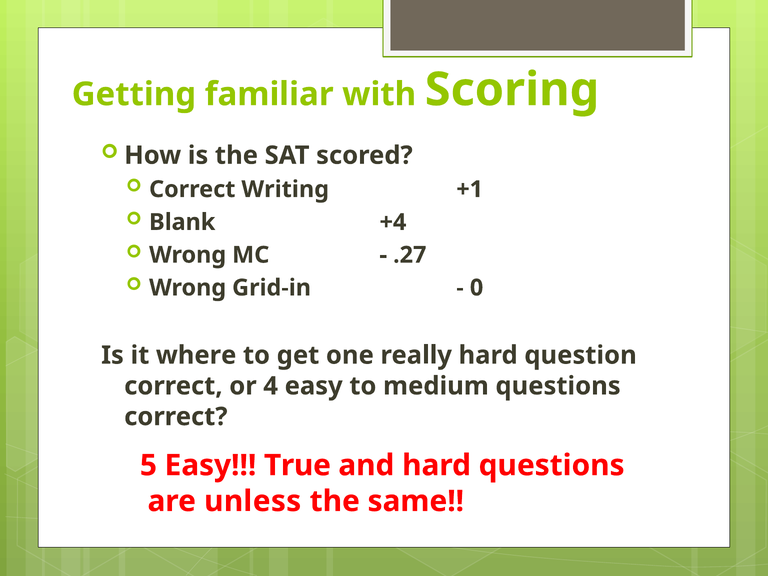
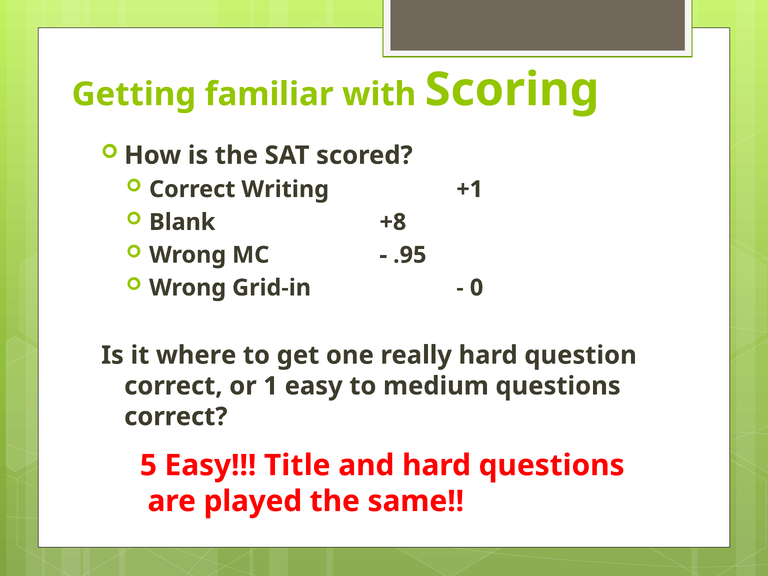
+4: +4 -> +8
.27: .27 -> .95
4: 4 -> 1
True: True -> Title
unless: unless -> played
